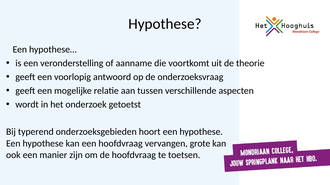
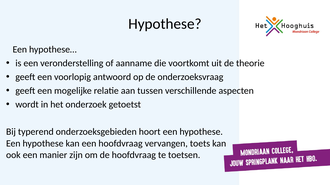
grote: grote -> toets
